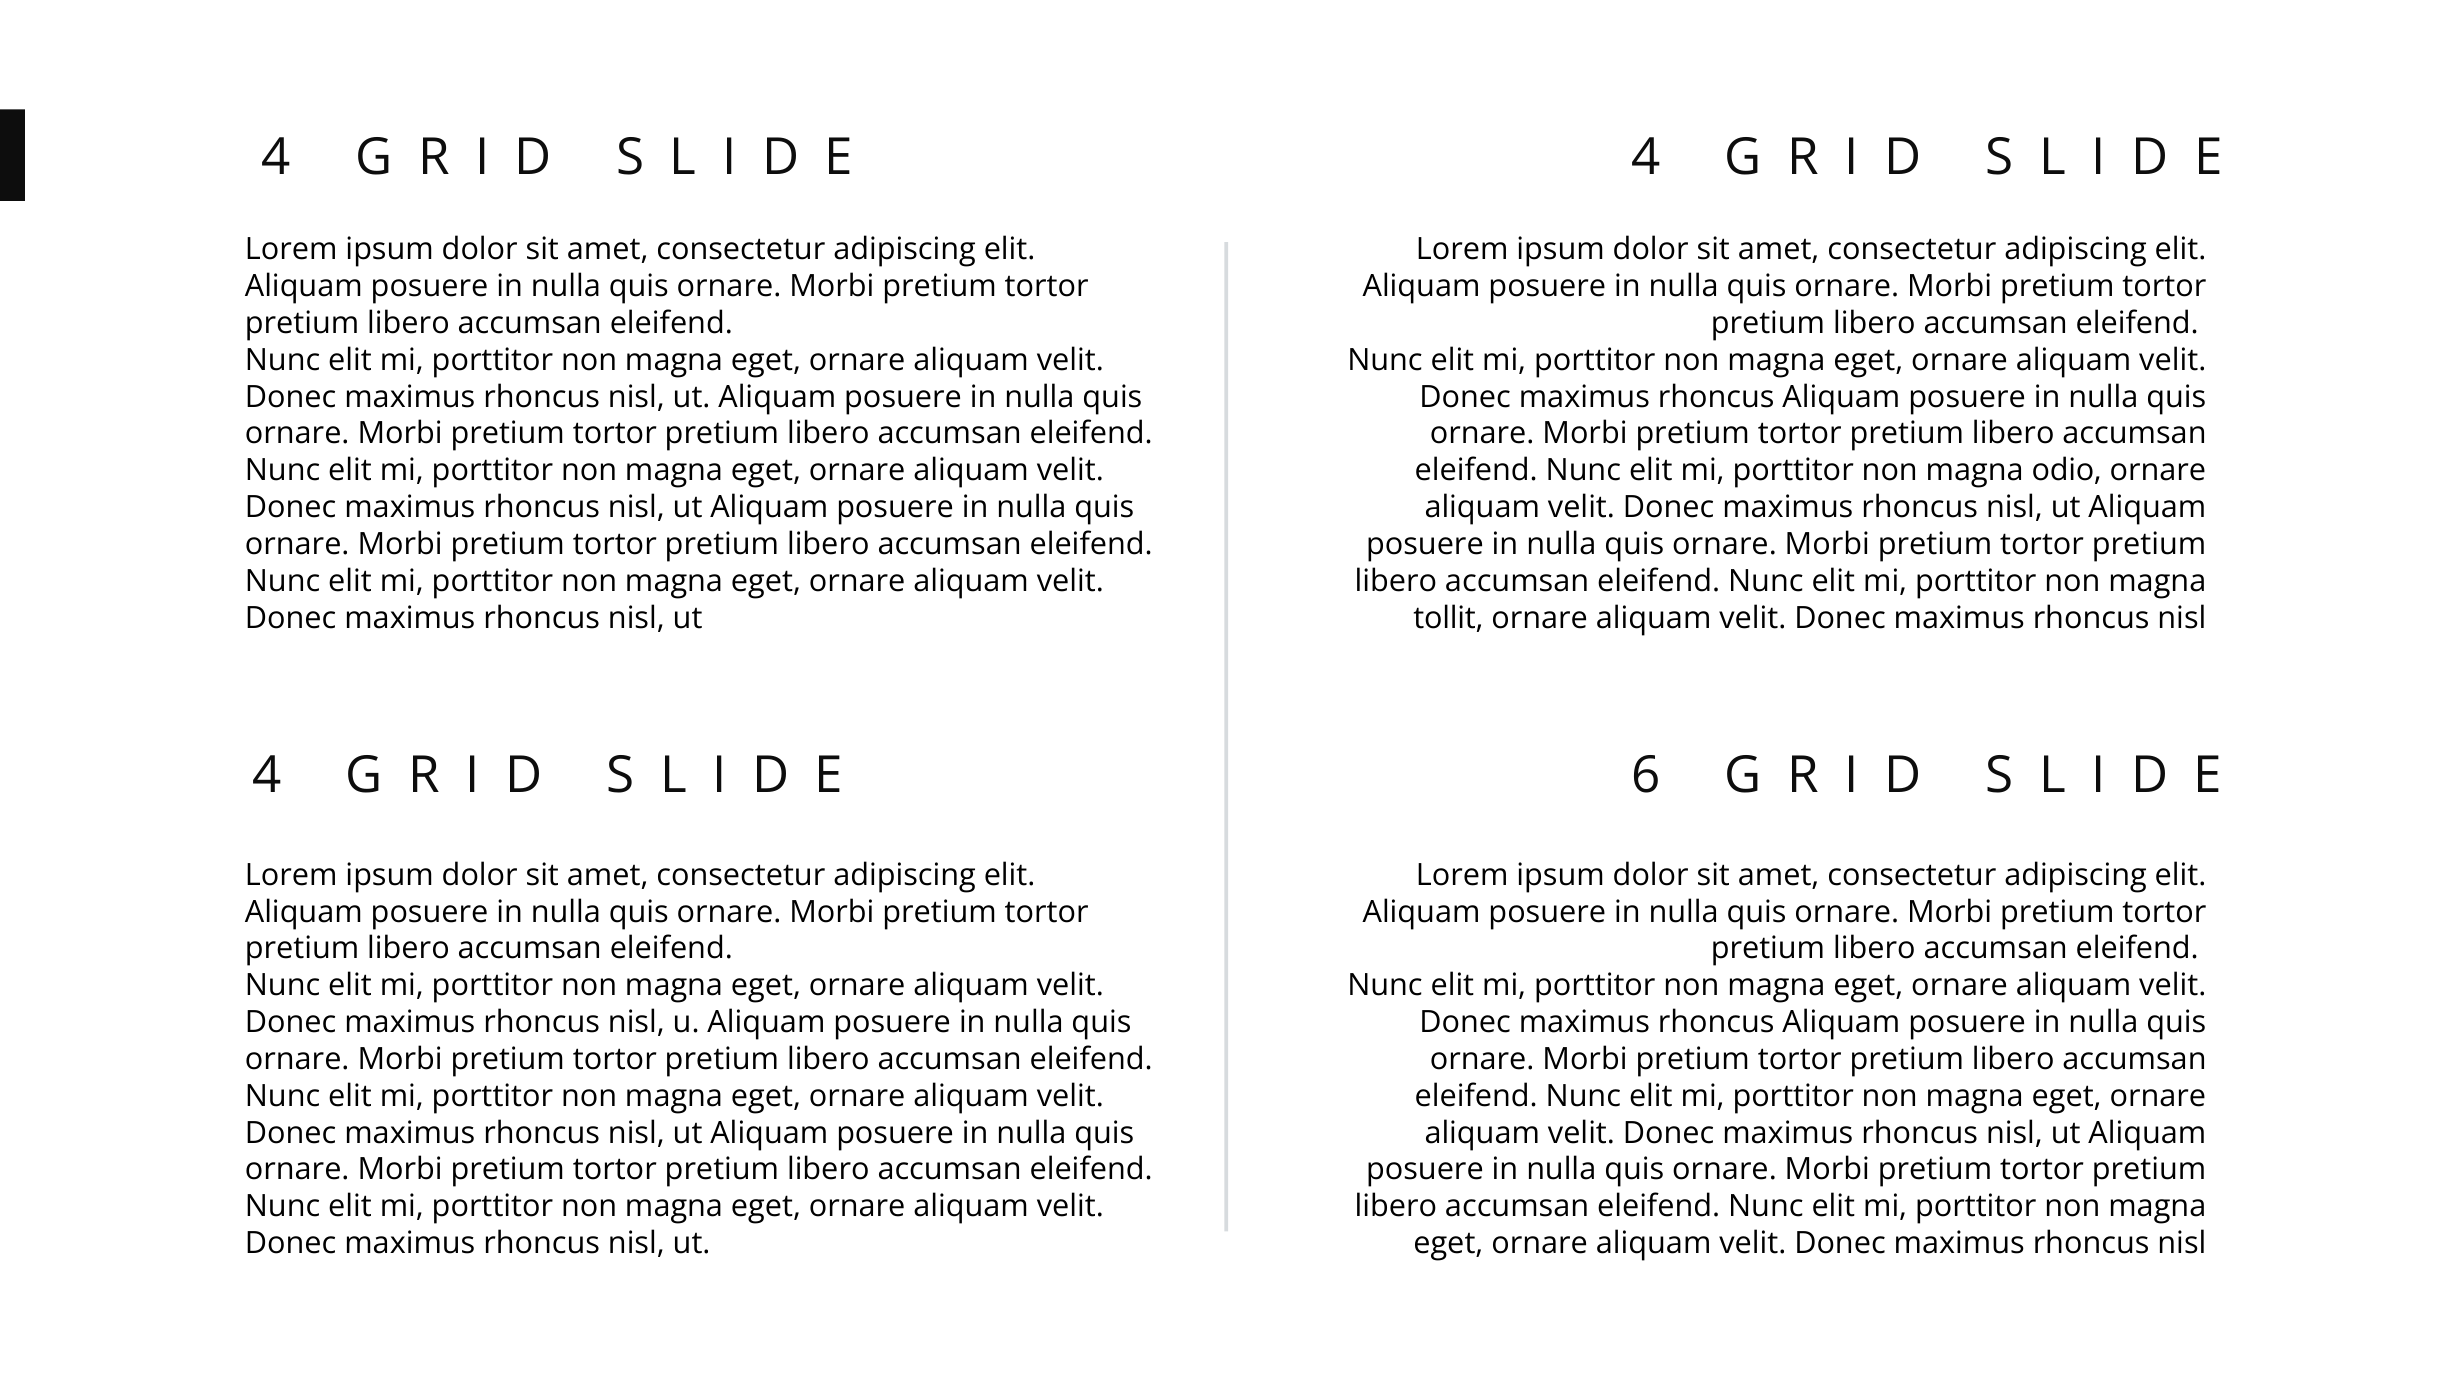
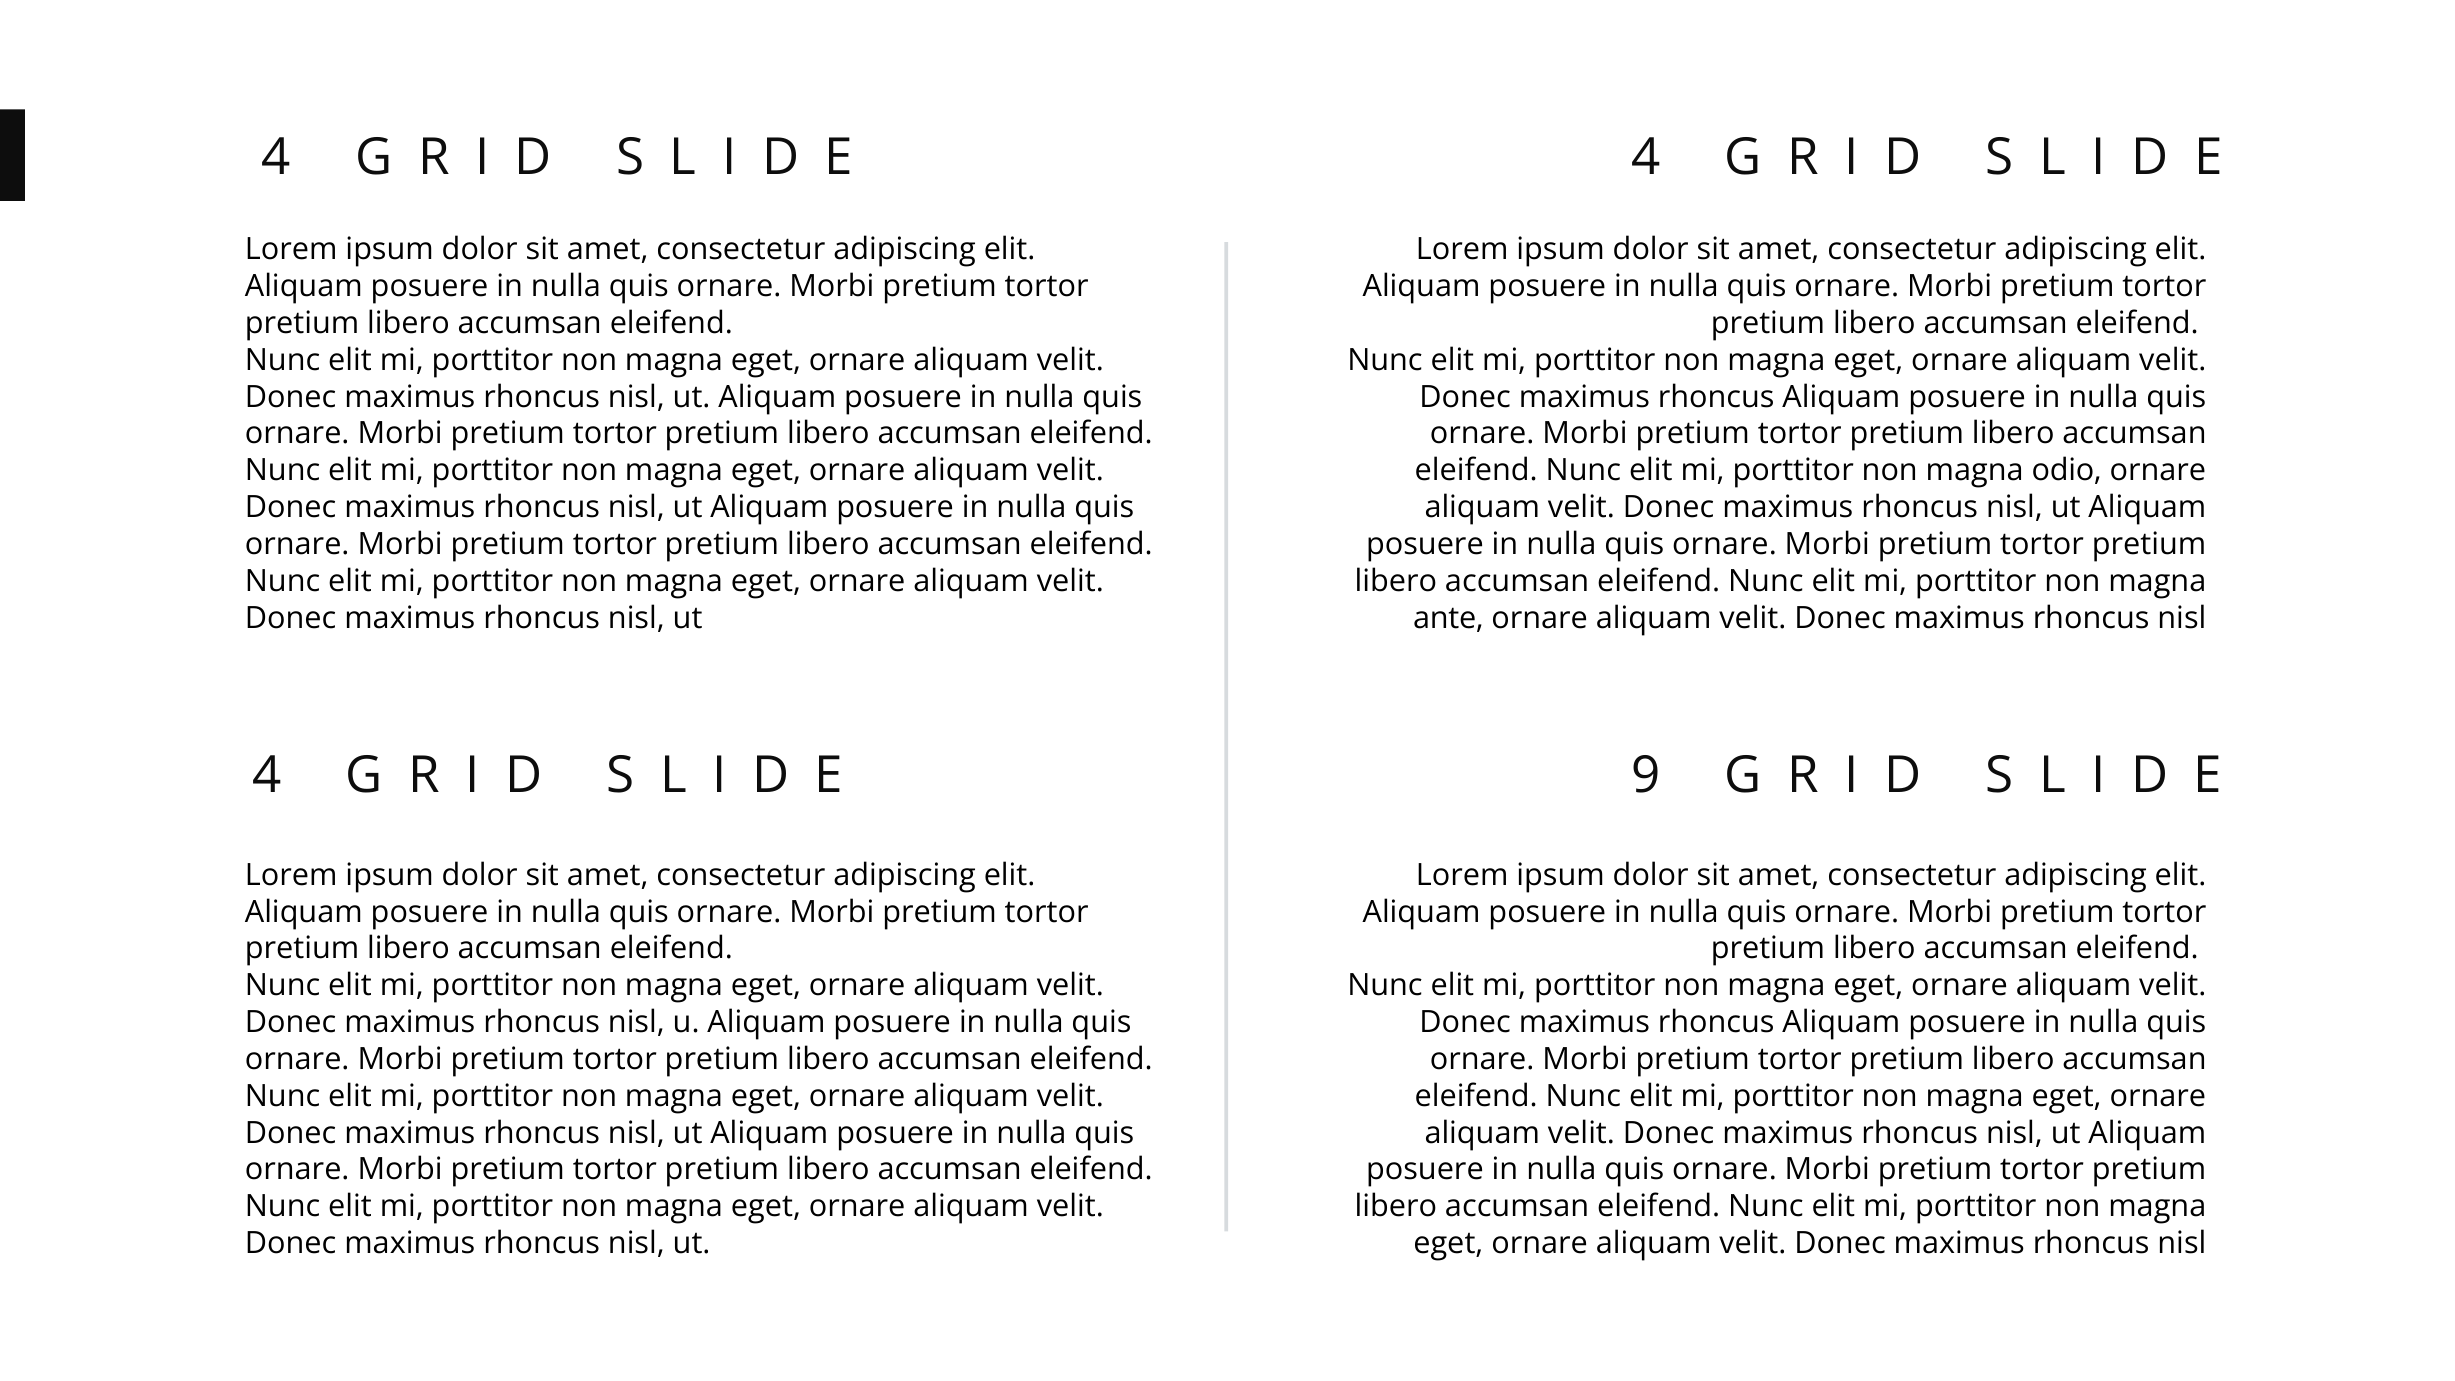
tollit: tollit -> ante
6: 6 -> 9
